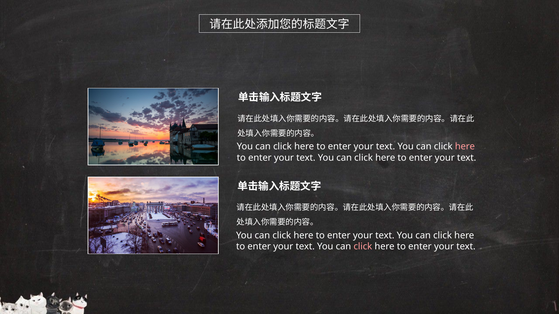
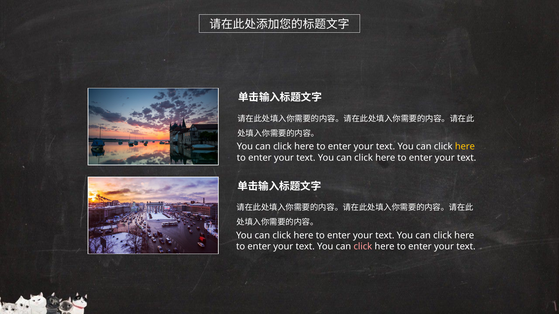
here at (465, 147) colour: pink -> yellow
